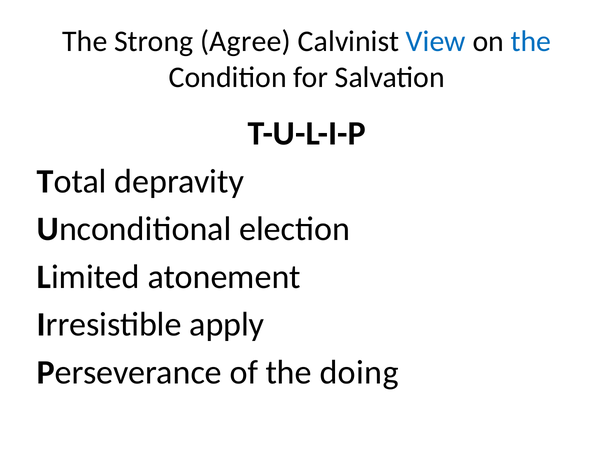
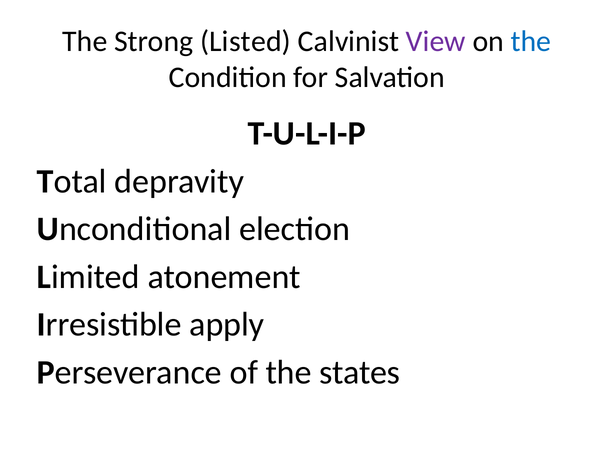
Agree: Agree -> Listed
View colour: blue -> purple
doing: doing -> states
